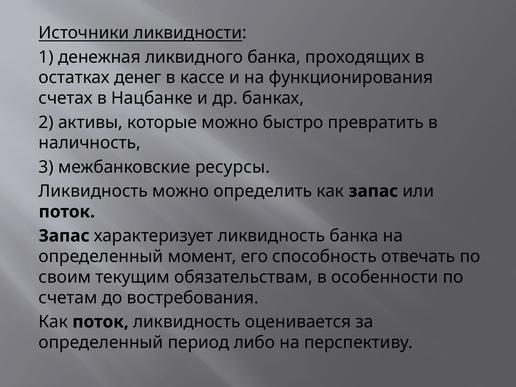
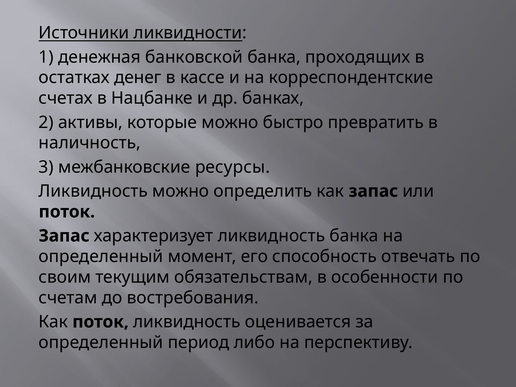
ликвидного: ликвидного -> банковской
функционирования: функционирования -> корреспондентские
